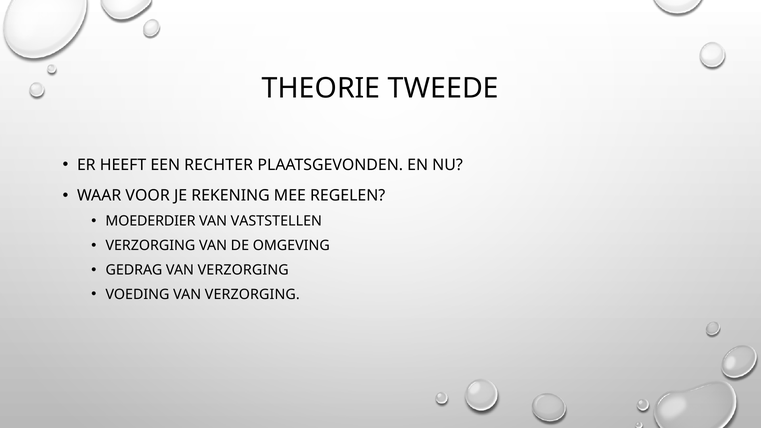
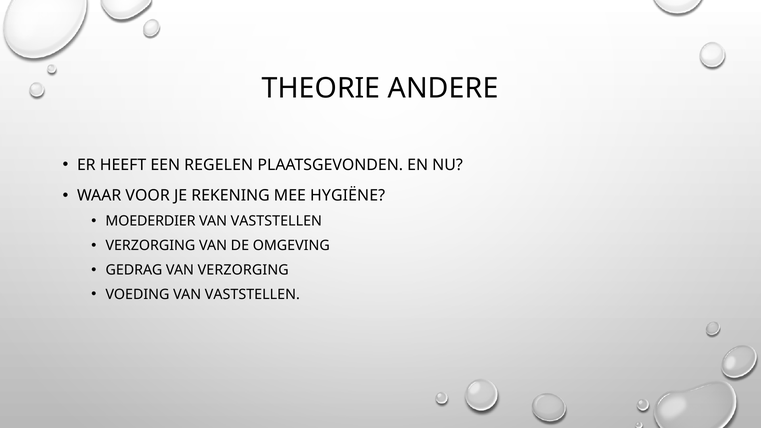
TWEEDE: TWEEDE -> ANDERE
RECHTER: RECHTER -> REGELEN
REGELEN: REGELEN -> HYGIËNE
VOEDING VAN VERZORGING: VERZORGING -> VASTSTELLEN
